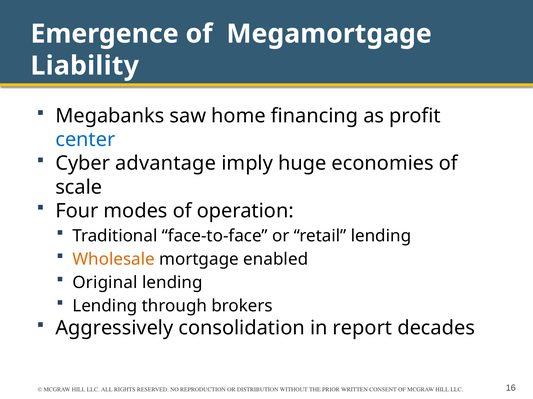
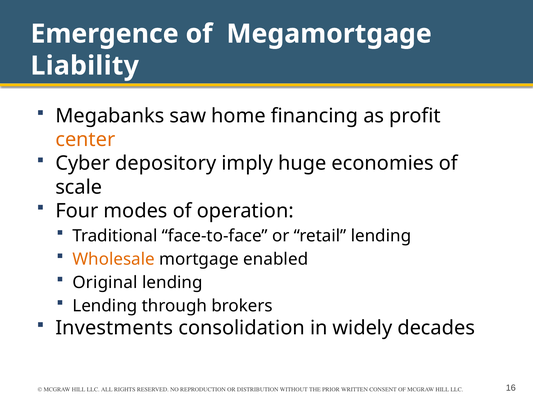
center colour: blue -> orange
advantage: advantage -> depository
Aggressively: Aggressively -> Investments
report: report -> widely
